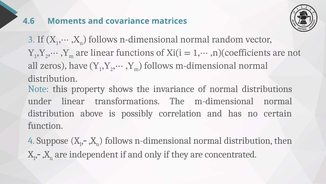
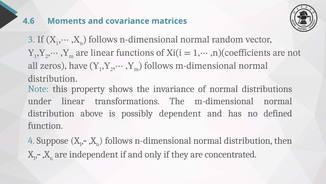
correlation: correlation -> dependent
certain: certain -> defined
